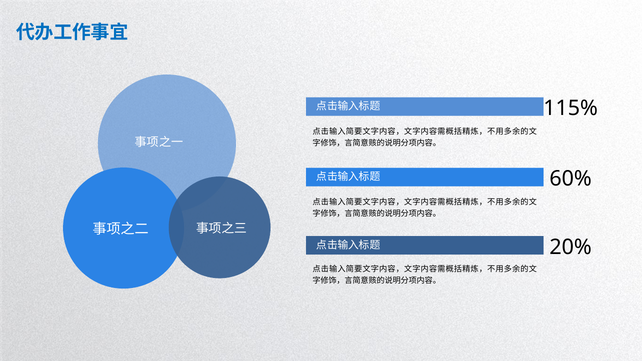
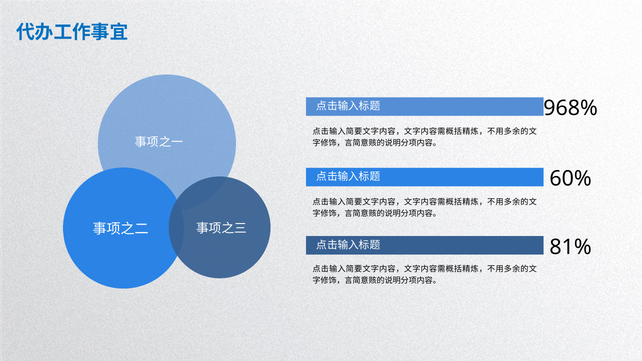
115%: 115% -> 968%
20%: 20% -> 81%
